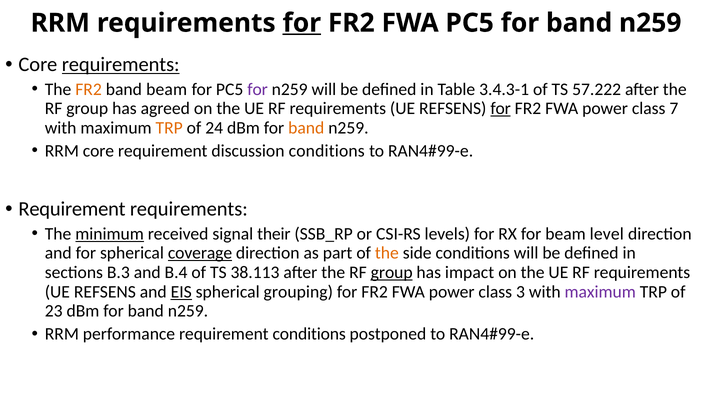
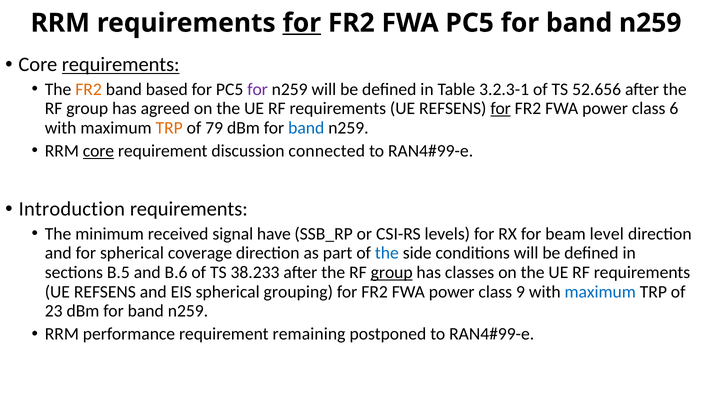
band beam: beam -> based
3.4.3-1: 3.4.3-1 -> 3.2.3-1
57.222: 57.222 -> 52.656
7: 7 -> 6
24: 24 -> 79
band at (306, 128) colour: orange -> blue
core at (98, 151) underline: none -> present
discussion conditions: conditions -> connected
Requirement at (72, 209): Requirement -> Introduction
minimum underline: present -> none
their: their -> have
coverage underline: present -> none
the at (387, 253) colour: orange -> blue
B.3: B.3 -> B.5
B.4: B.4 -> B.6
38.113: 38.113 -> 38.233
impact: impact -> classes
EIS underline: present -> none
3: 3 -> 9
maximum at (600, 291) colour: purple -> blue
requirement conditions: conditions -> remaining
